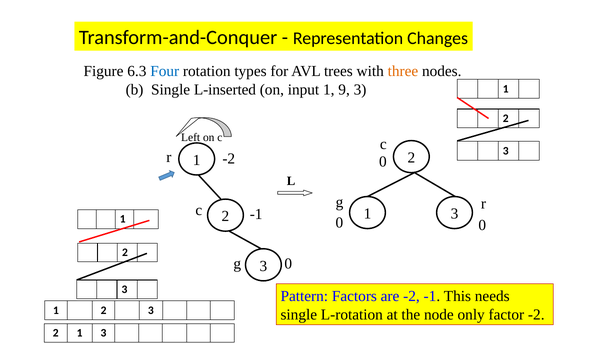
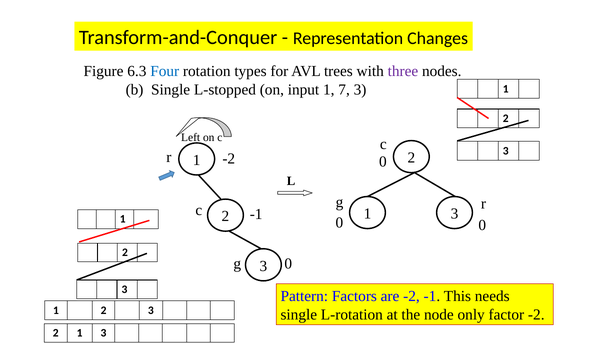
three colour: orange -> purple
L-inserted: L-inserted -> L-stopped
9: 9 -> 7
